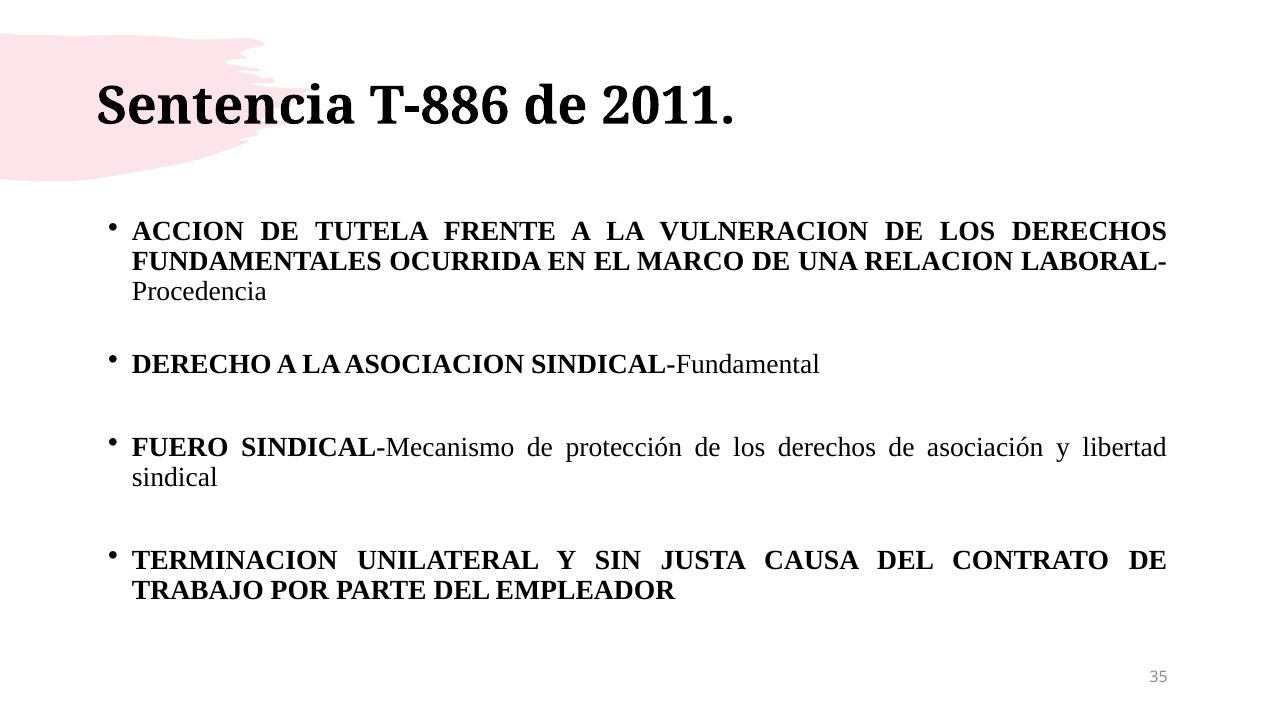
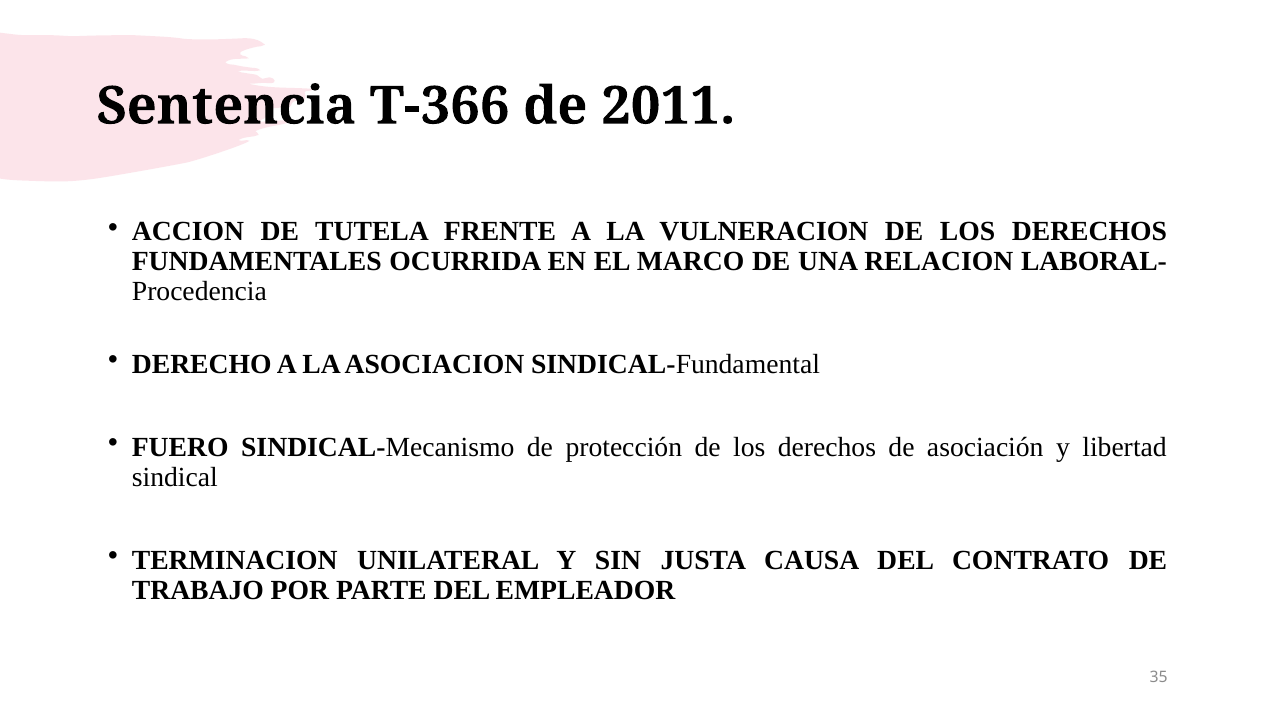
T-886: T-886 -> T-366
